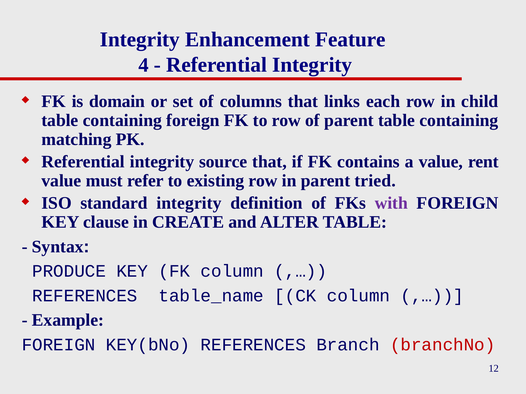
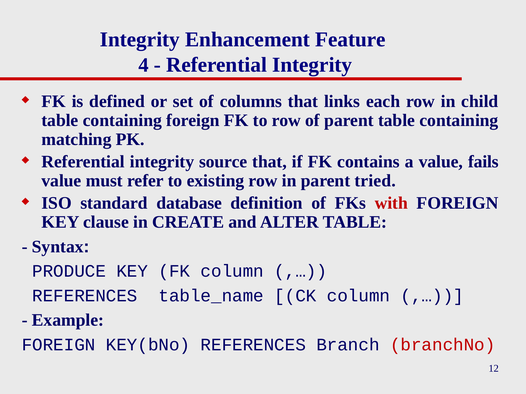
domain: domain -> defined
rent: rent -> fails
standard integrity: integrity -> database
with colour: purple -> red
